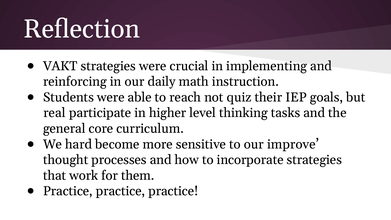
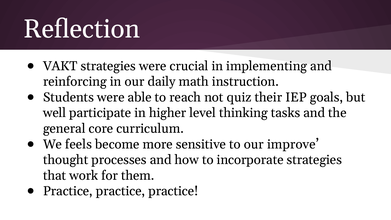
real: real -> well
hard: hard -> feels
